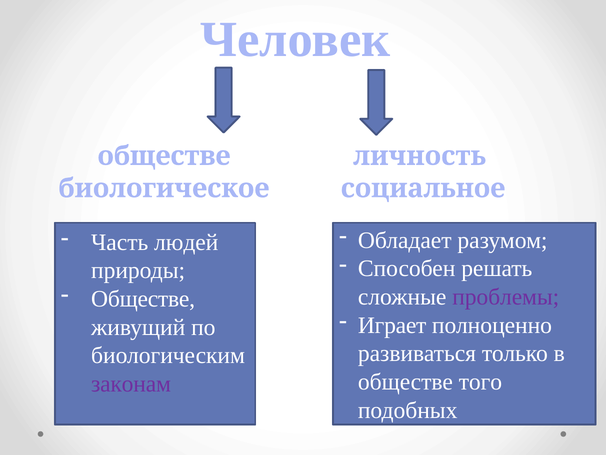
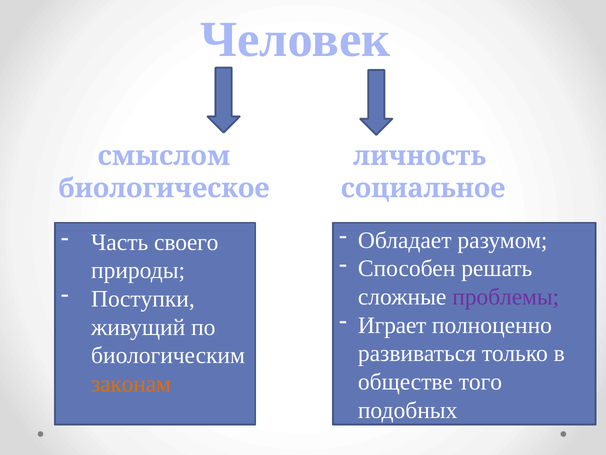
обществе at (164, 156): обществе -> смыслом
людей: людей -> своего
Обществе at (143, 299): Обществе -> Поступки
законам colour: purple -> orange
